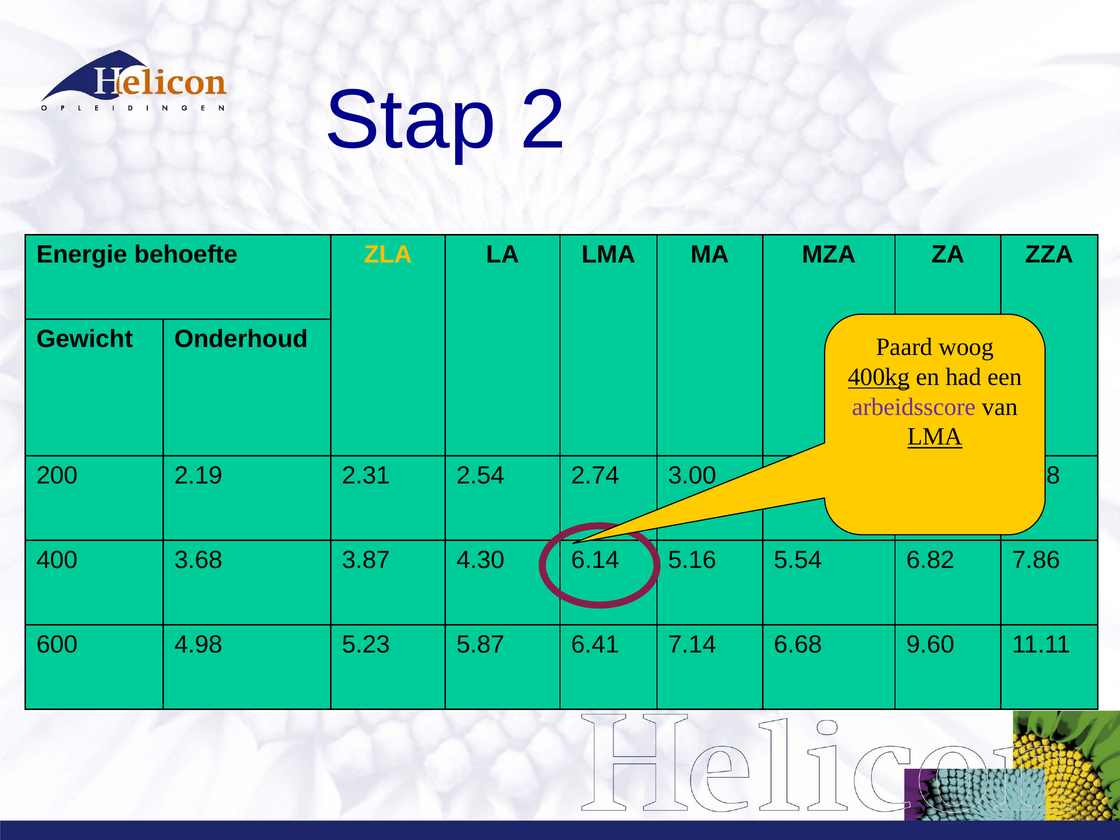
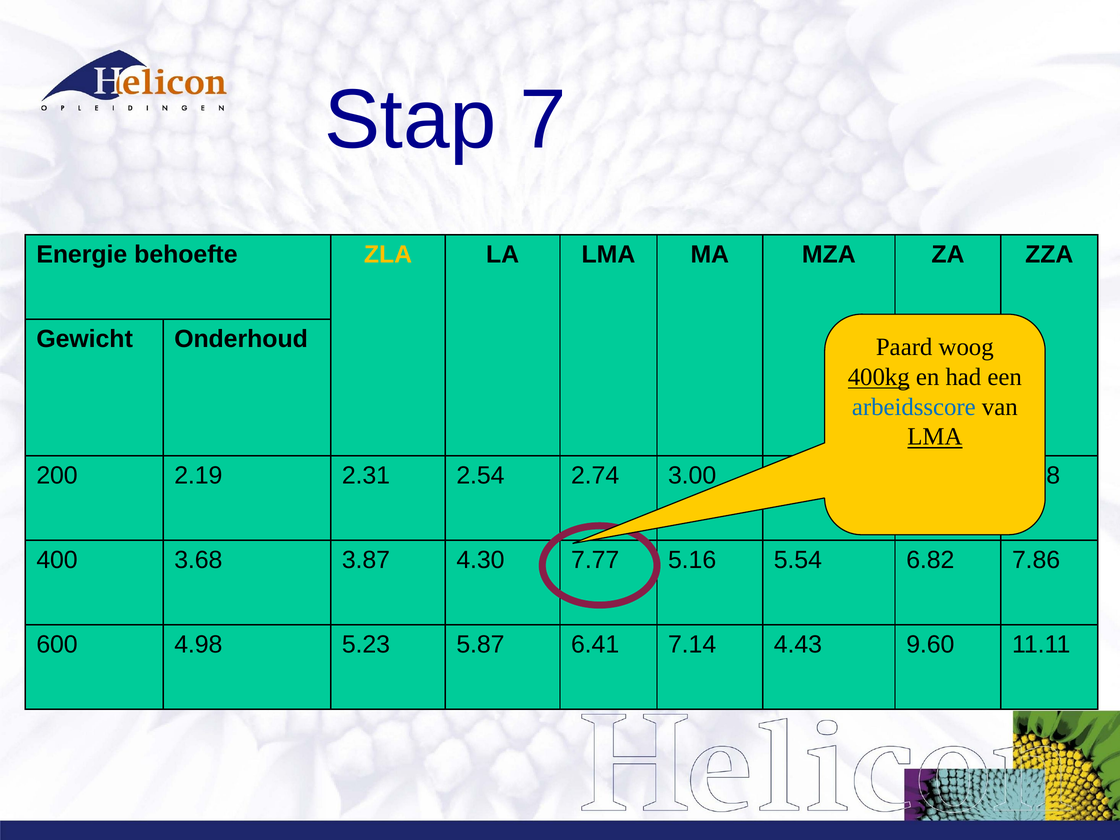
2: 2 -> 7
arbeidsscore colour: purple -> blue
6.14: 6.14 -> 7.77
6.68: 6.68 -> 4.43
